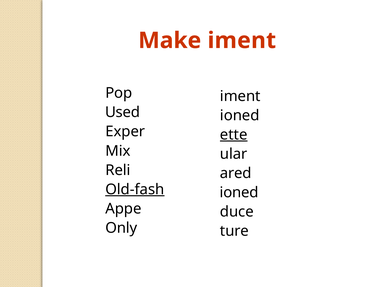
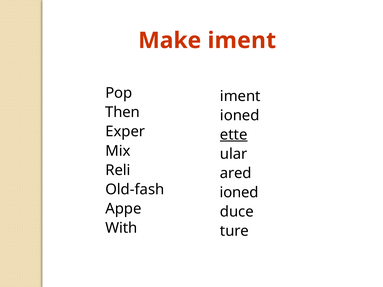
Used: Used -> Then
Old-fash underline: present -> none
Only: Only -> With
